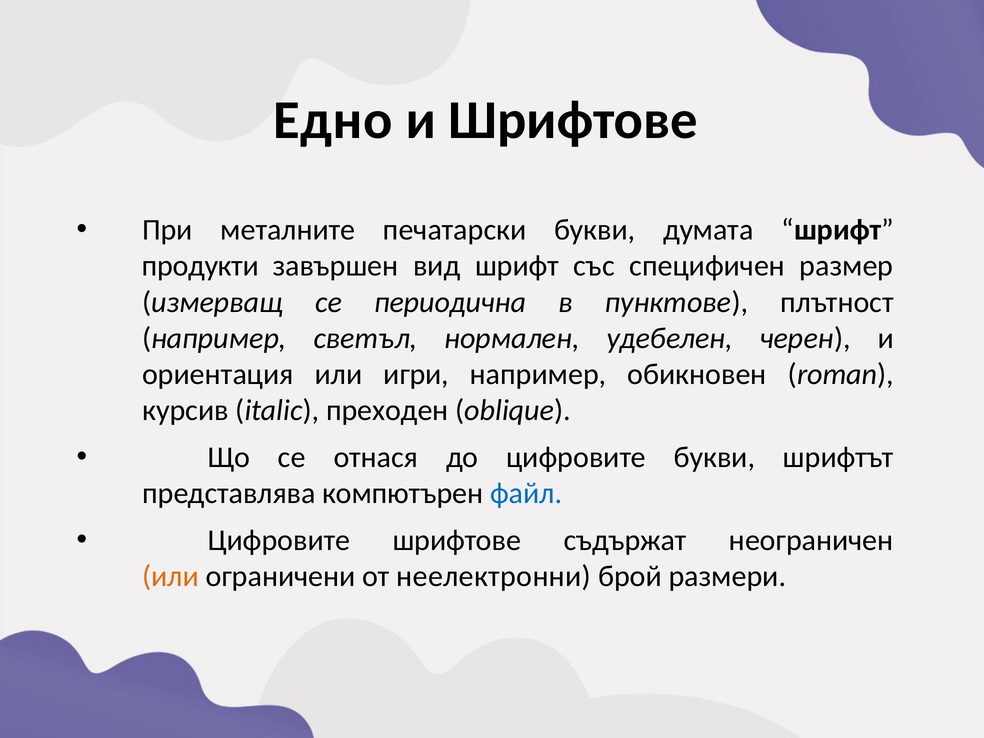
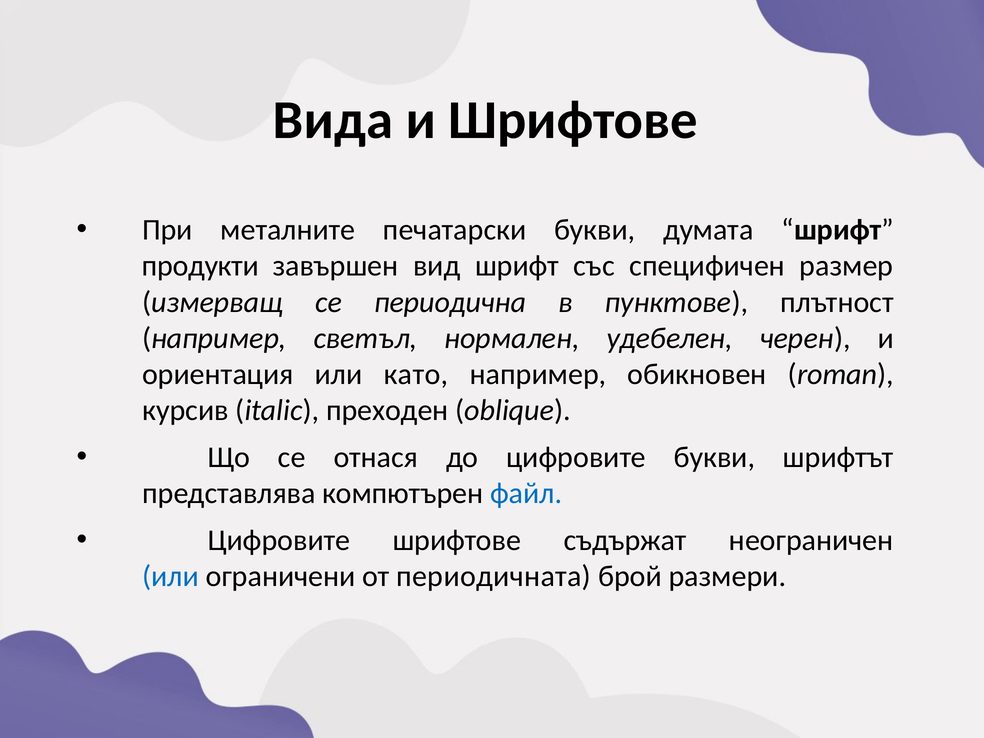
Едно: Едно -> Вида
игри: игри -> като
или at (171, 576) colour: orange -> blue
неелектронни: неелектронни -> периодичната
